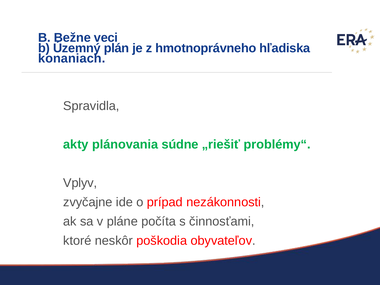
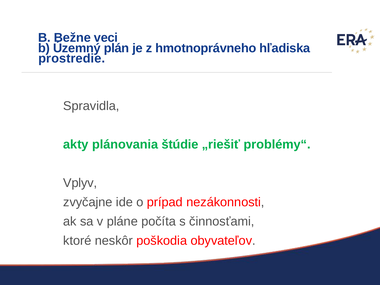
konaniach: konaniach -> prostredie
súdne: súdne -> štúdie
